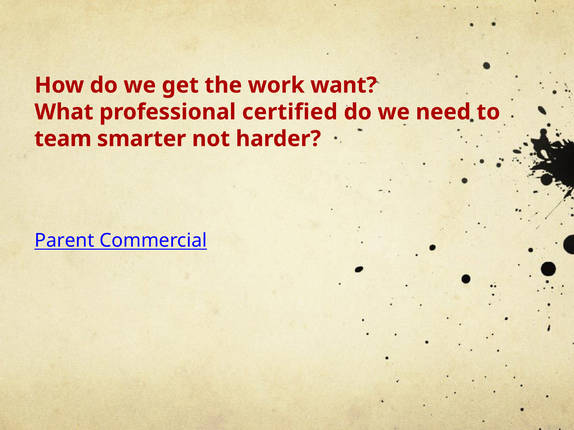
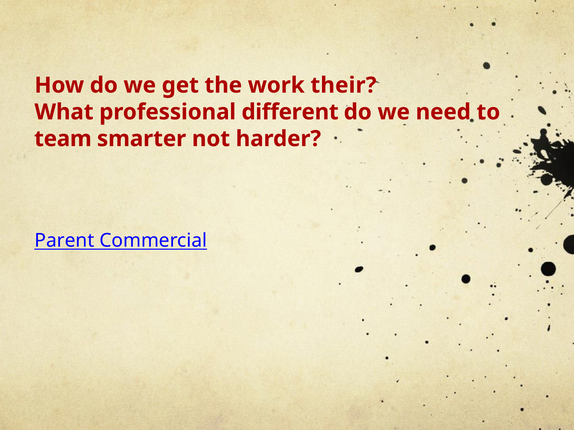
want: want -> their
certified: certified -> different
